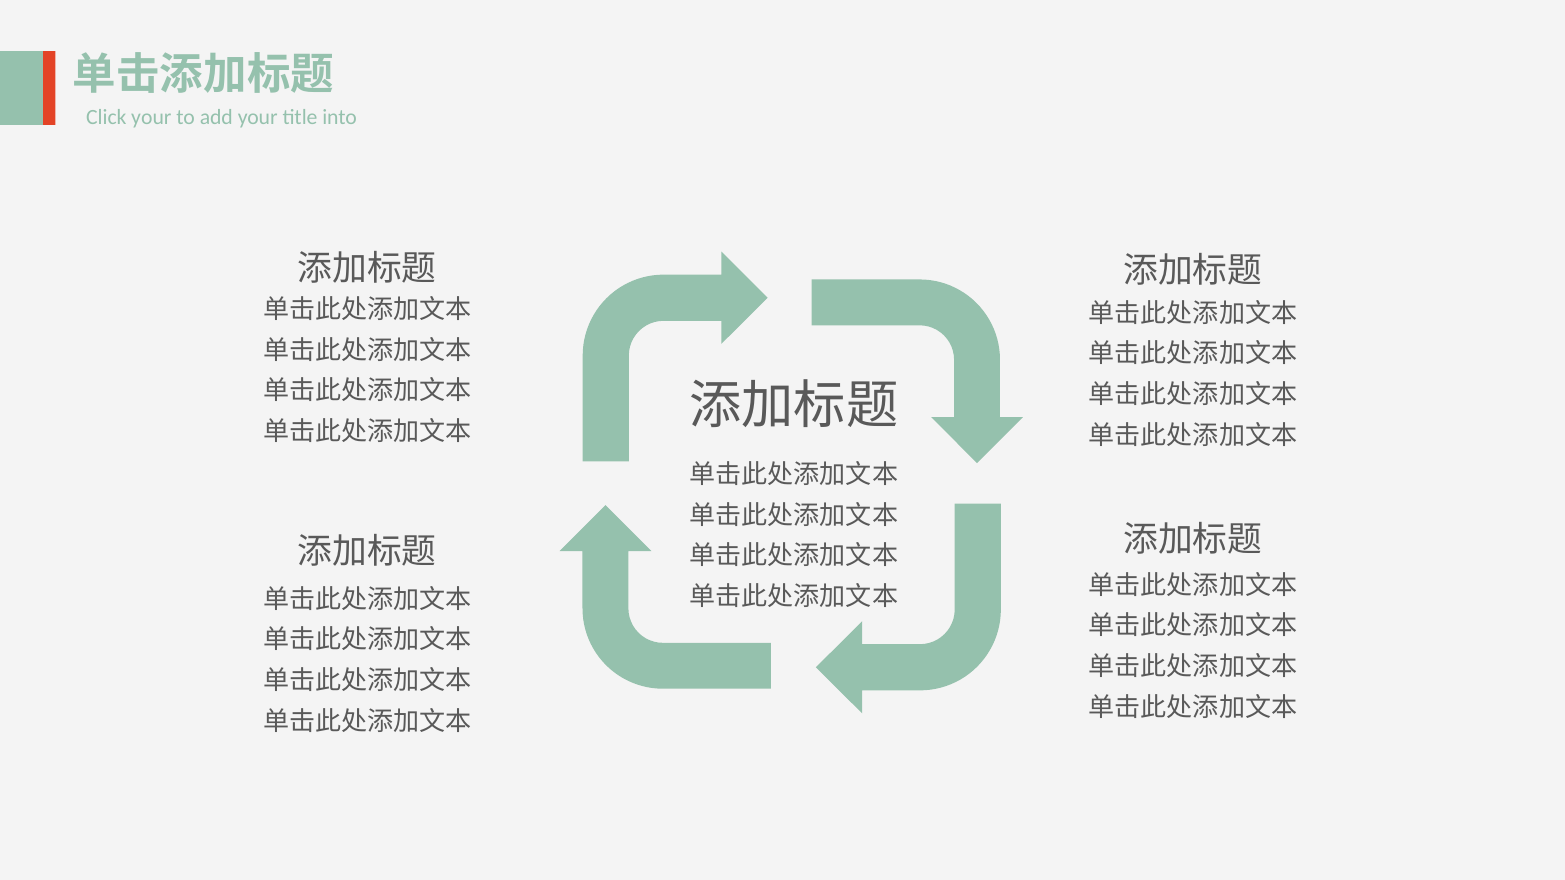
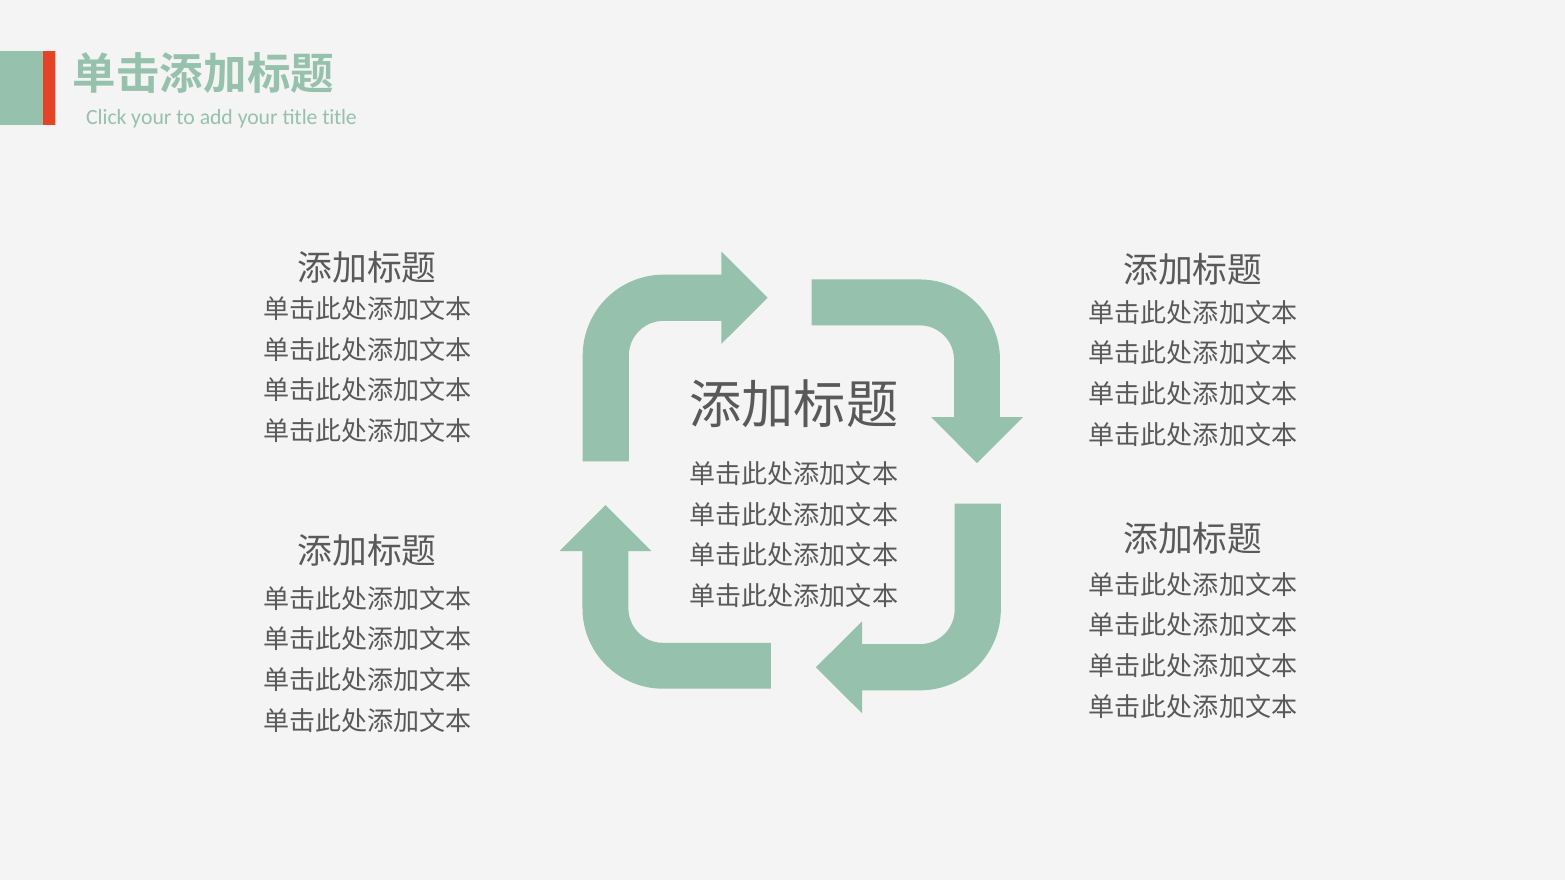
title into: into -> title
